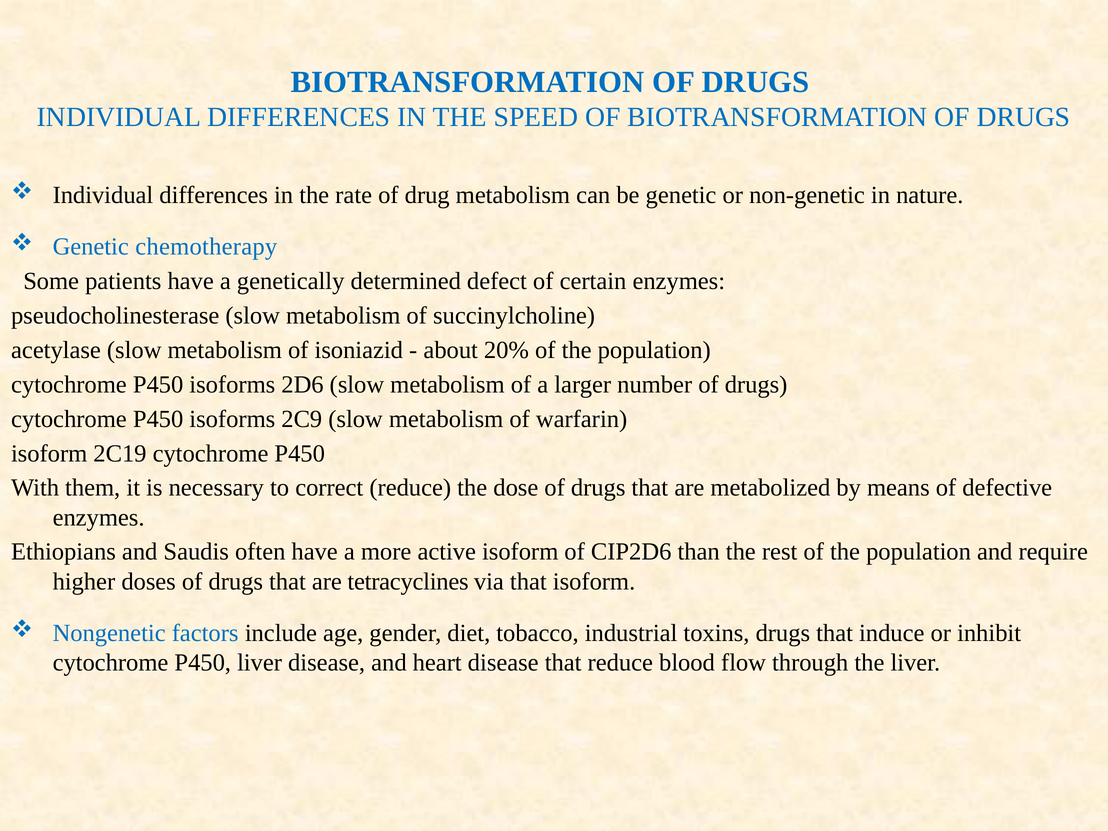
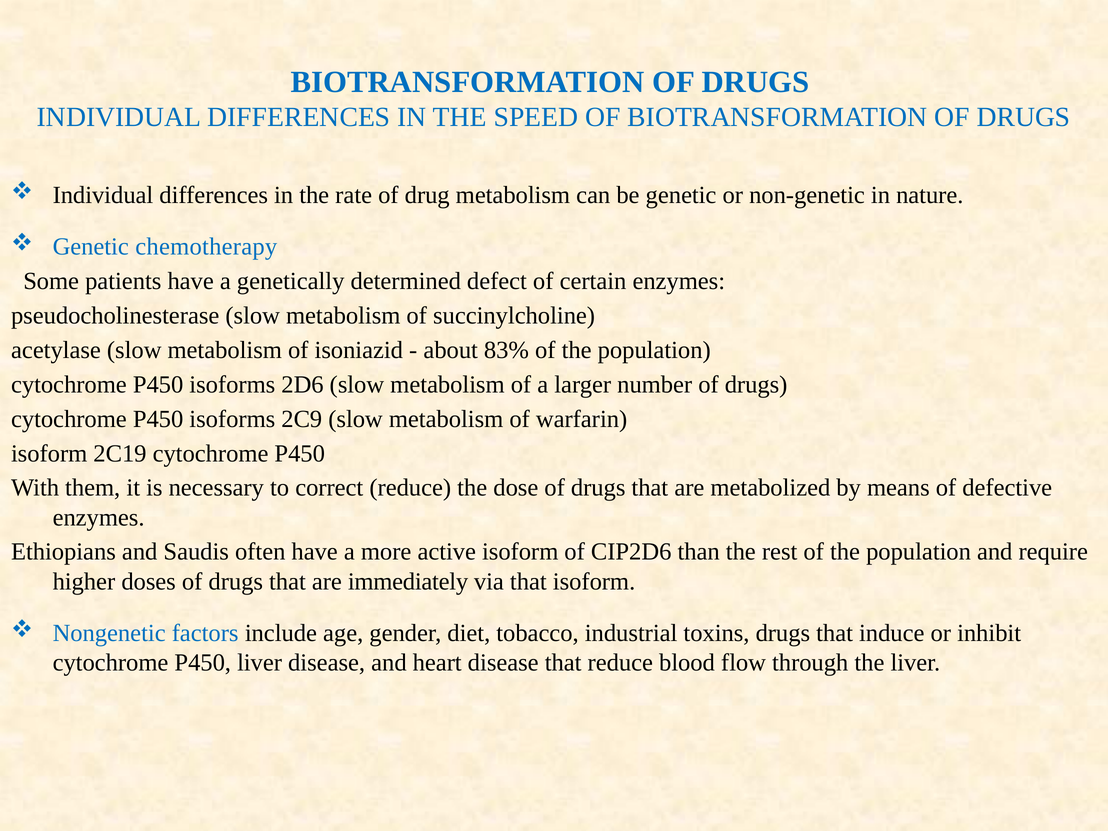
20%: 20% -> 83%
tetracyclines: tetracyclines -> immediately
